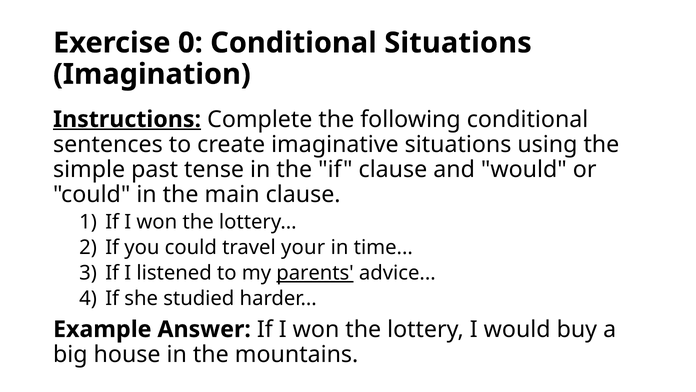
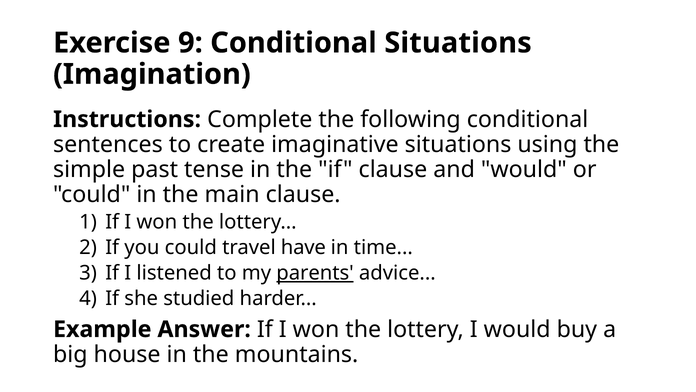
0: 0 -> 9
Instructions underline: present -> none
your: your -> have
